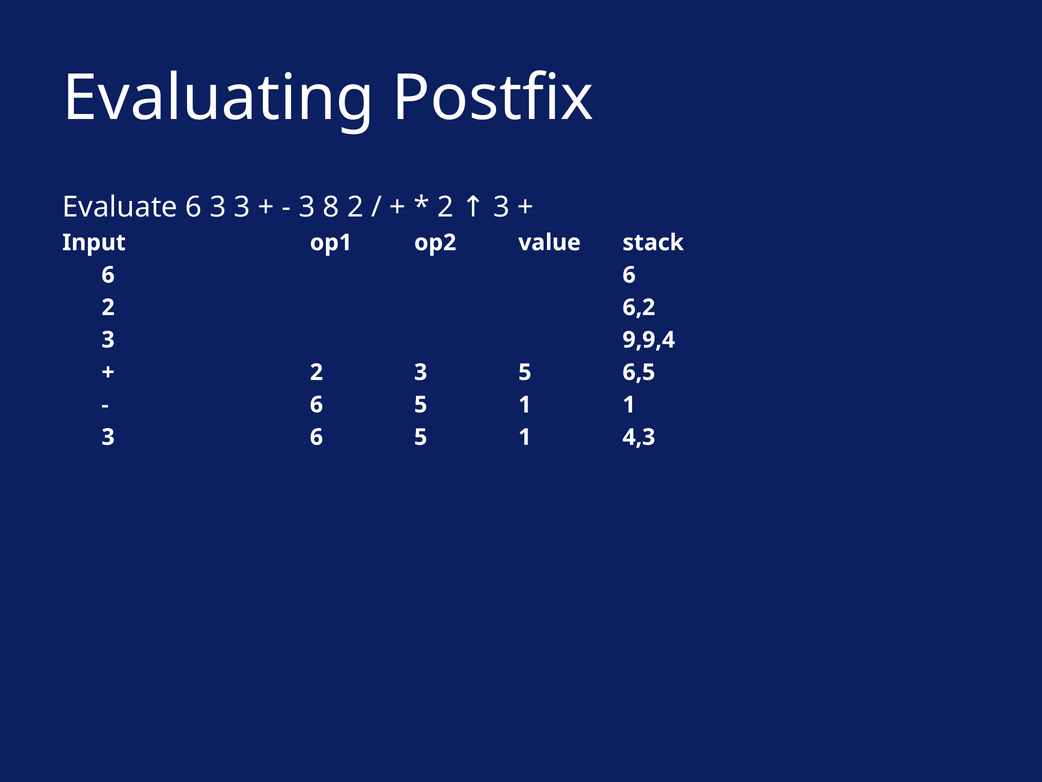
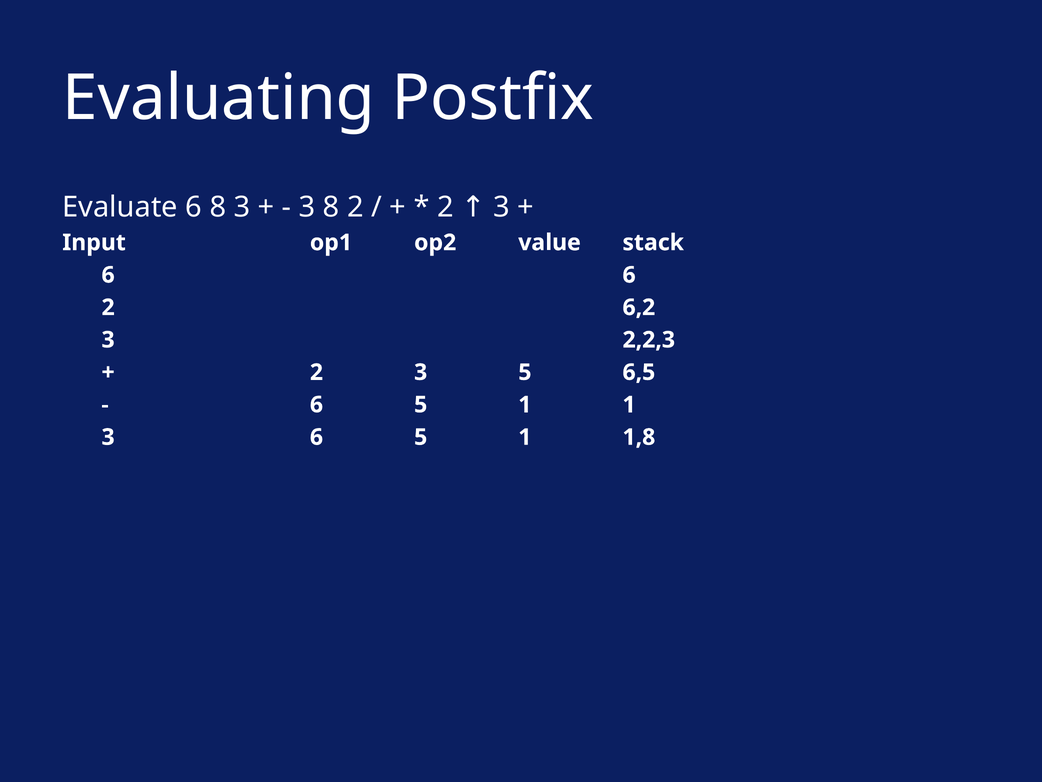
6 3: 3 -> 8
9,9,4: 9,9,4 -> 2,2,3
4,3: 4,3 -> 1,8
